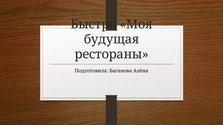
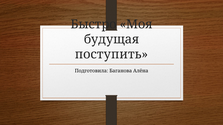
рестораны: рестораны -> поступить
